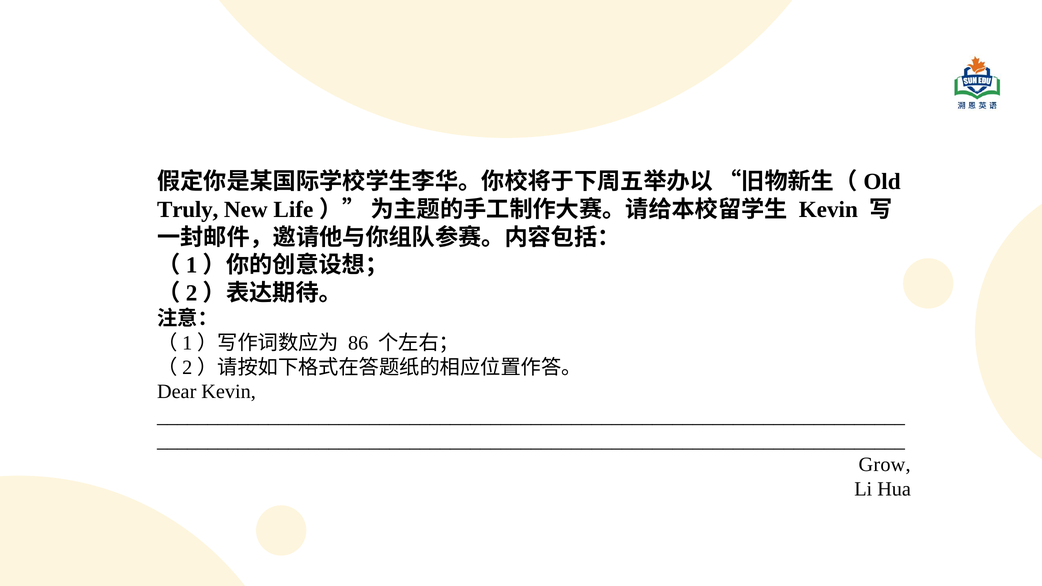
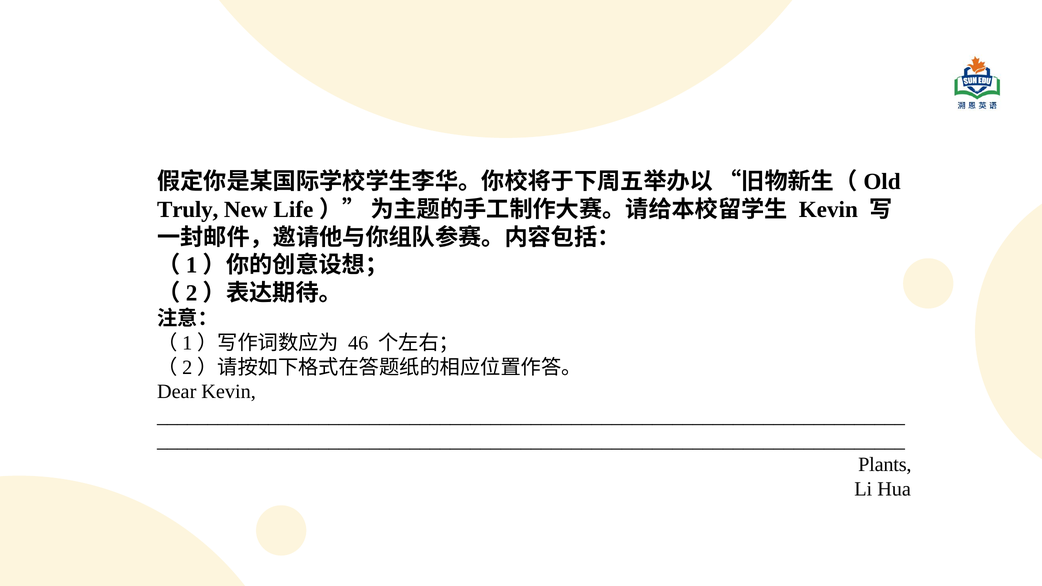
86: 86 -> 46
Grow: Grow -> Plants
